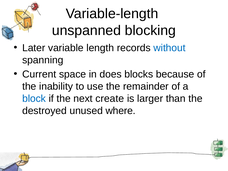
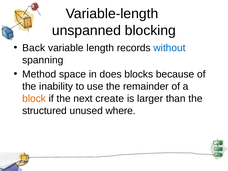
Later: Later -> Back
Current: Current -> Method
block colour: blue -> orange
destroyed: destroyed -> structured
